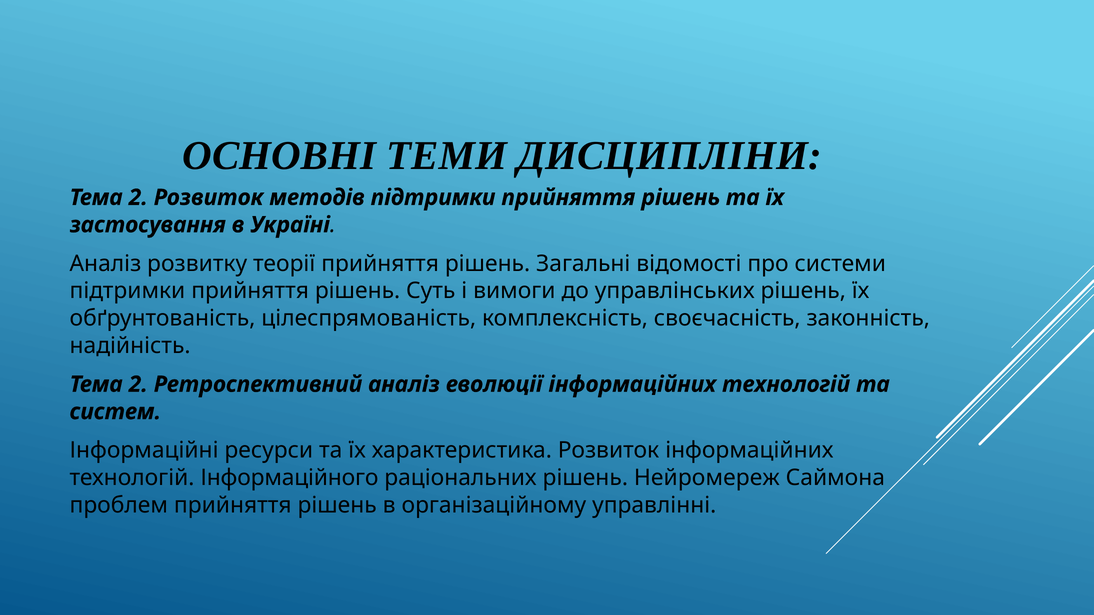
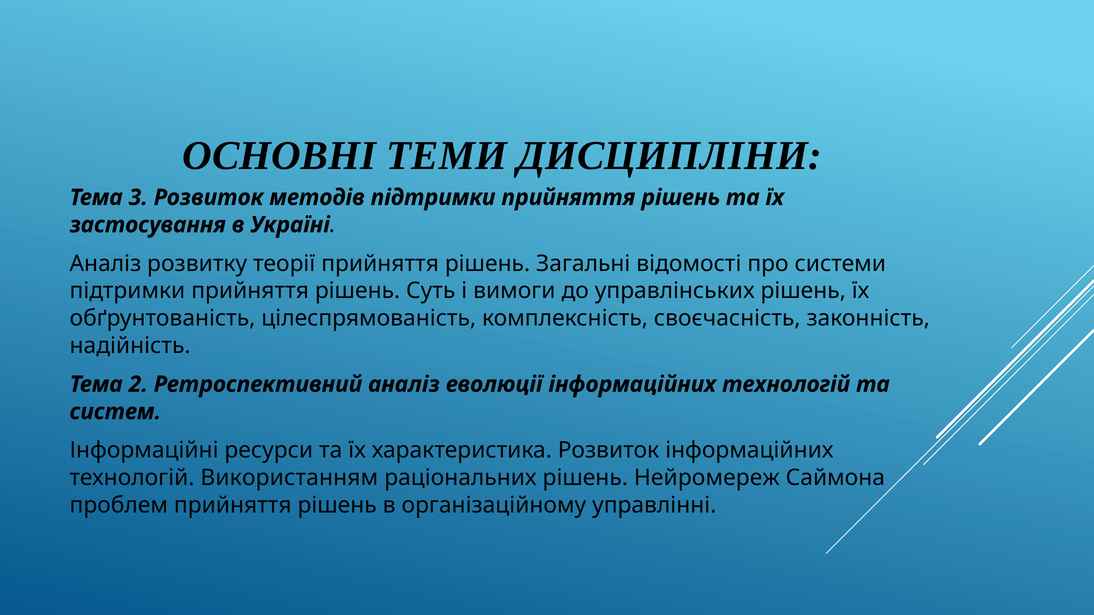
2 at (138, 198): 2 -> 3
Інформаційного: Інформаційного -> Використанням
